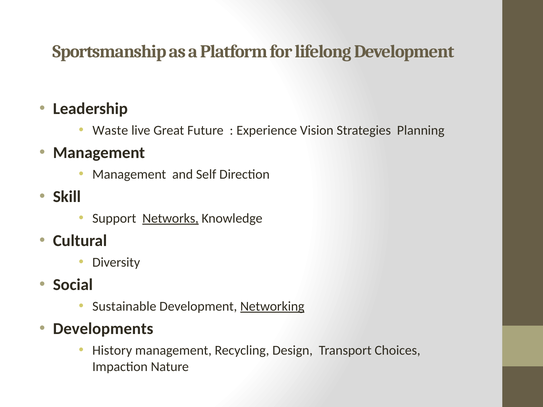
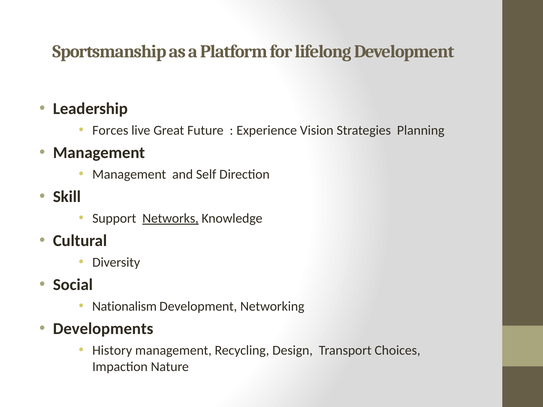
Waste: Waste -> Forces
Sustainable: Sustainable -> Nationalism
Networking underline: present -> none
